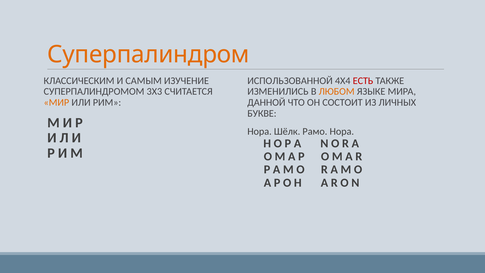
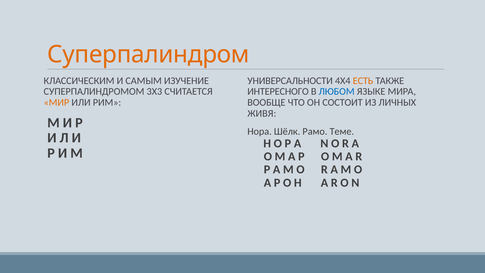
ИСПОЛЬЗОВАННОЙ: ИСПОЛЬЗОВАННОЙ -> УНИВЕРСАЛЬНОСТИ
ЕСТЬ colour: red -> orange
ИЗМЕНИЛИСЬ: ИЗМЕНИЛИСЬ -> ИНТЕРЕСНОГО
ЛЮБОМ colour: orange -> blue
ДАННОЙ: ДАННОЙ -> ВООБЩЕ
БУКВЕ: БУКВЕ -> ЖИВЯ
Рамо Нора: Нора -> Теме
